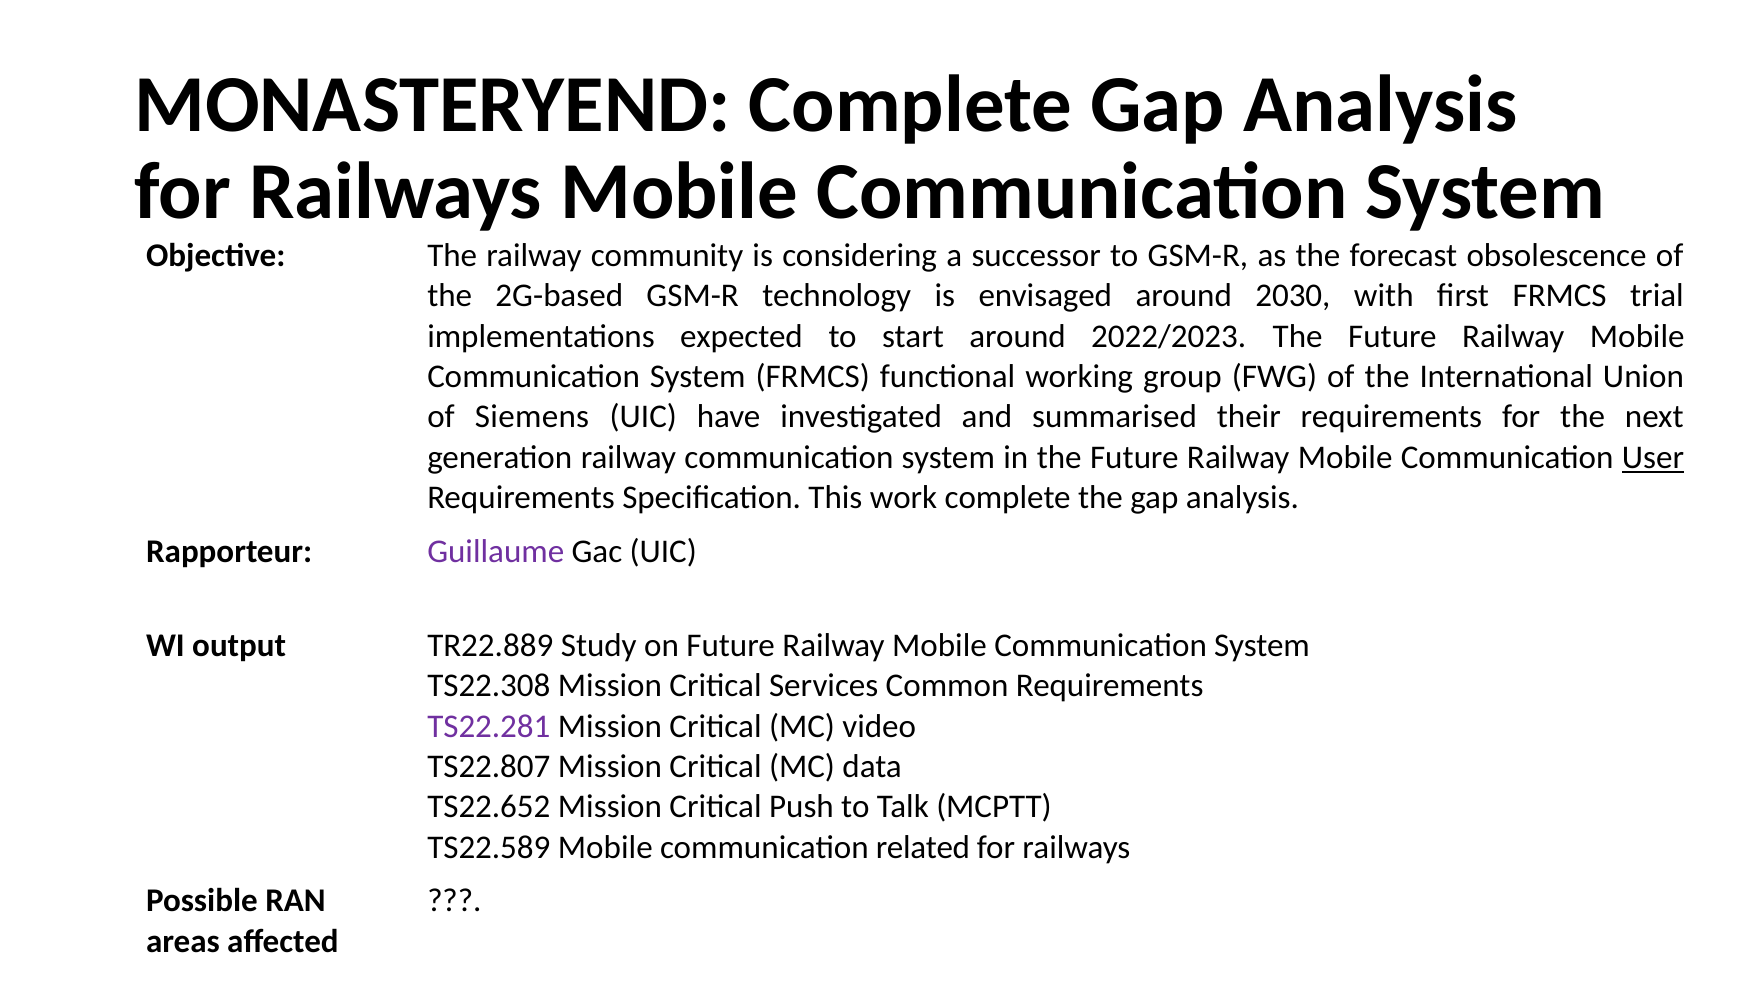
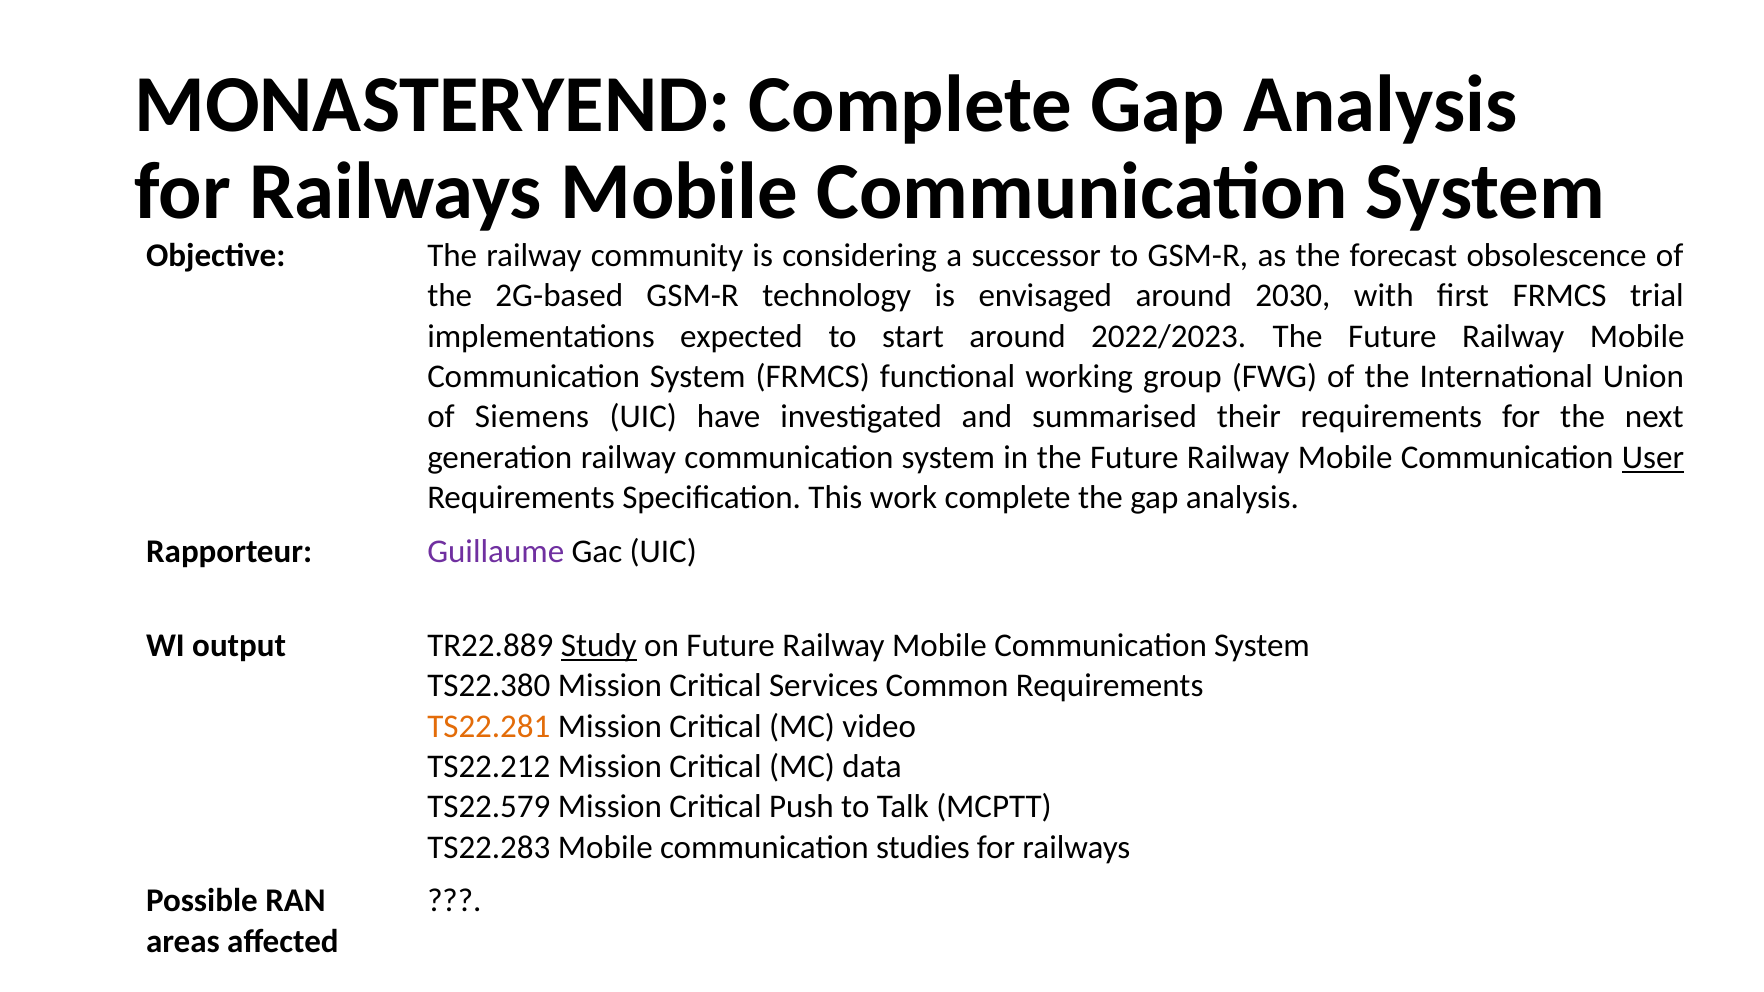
Study underline: none -> present
TS22.308: TS22.308 -> TS22.380
TS22.281 colour: purple -> orange
TS22.807: TS22.807 -> TS22.212
TS22.652: TS22.652 -> TS22.579
TS22.589: TS22.589 -> TS22.283
related: related -> studies
